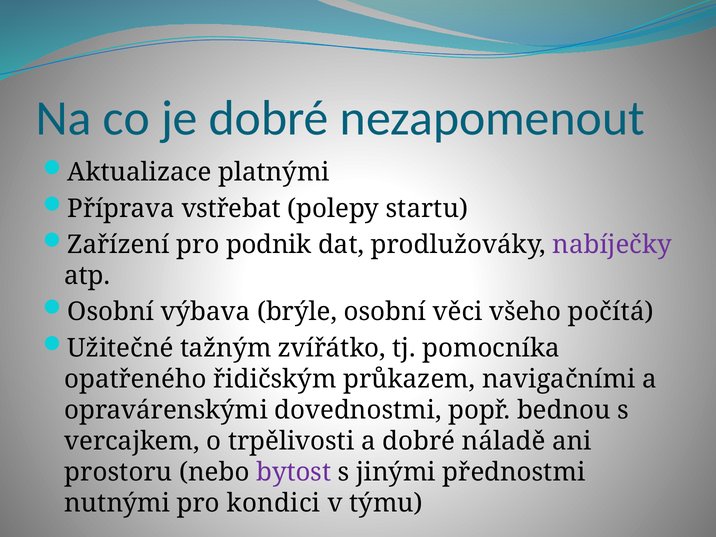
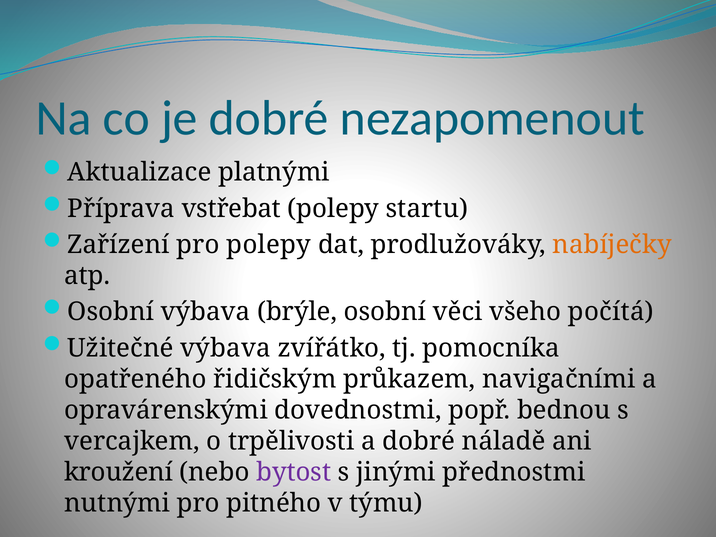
pro podnik: podnik -> polepy
nabíječky colour: purple -> orange
Užitečné tažným: tažným -> výbava
prostoru: prostoru -> kroužení
kondici: kondici -> pitného
